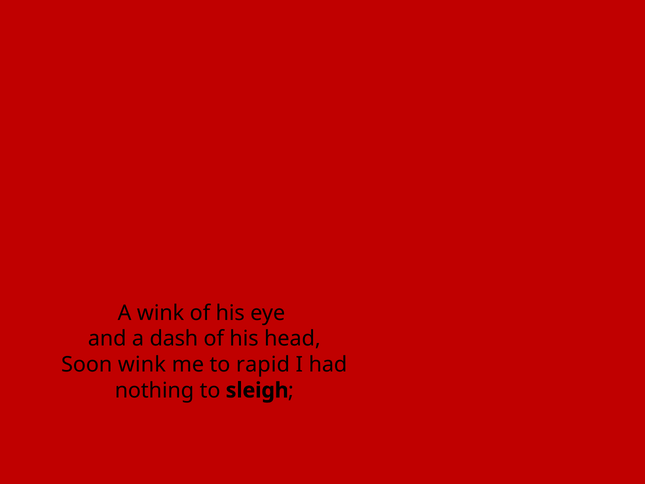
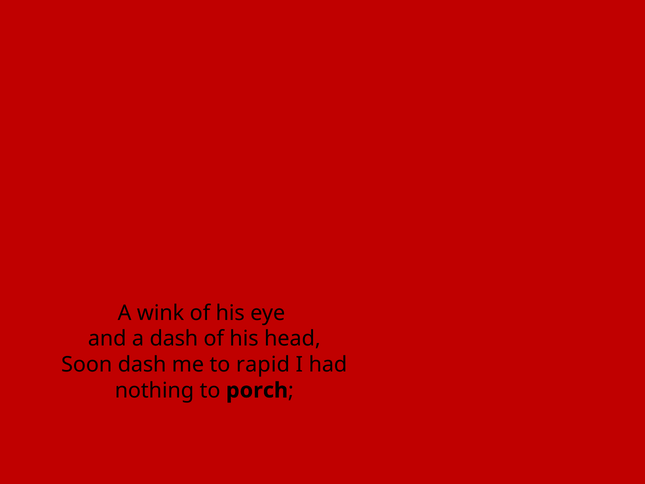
Soon wink: wink -> dash
sleigh: sleigh -> porch
